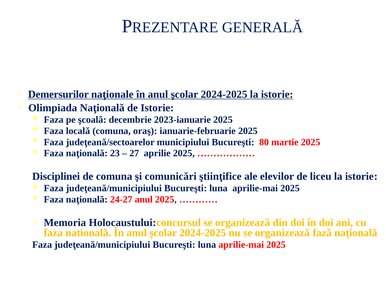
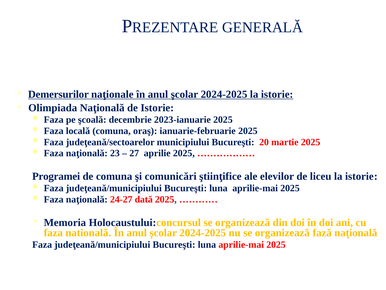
80: 80 -> 20
Disciplinei: Disciplinei -> Programei
24-27 anul: anul -> dată
